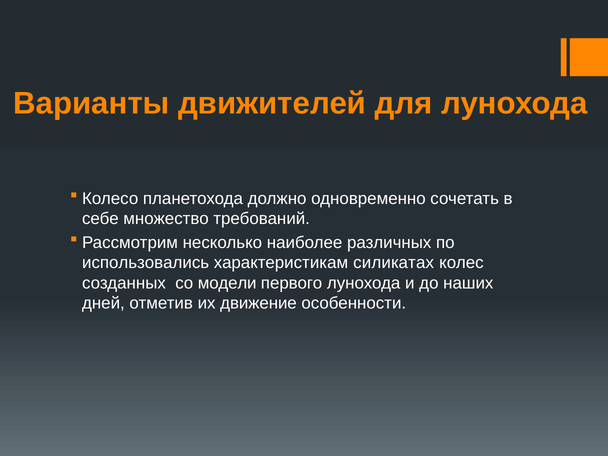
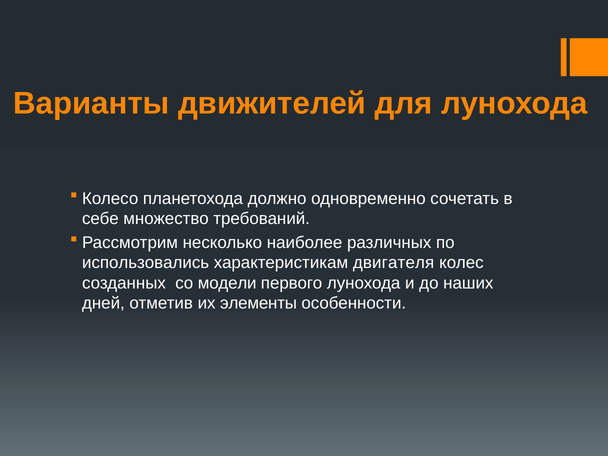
силикатах: силикатах -> двигателя
движение: движение -> элементы
